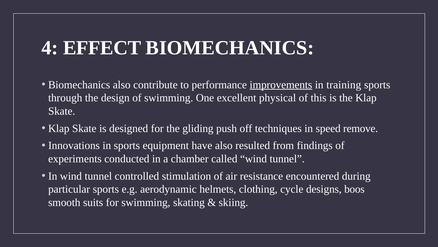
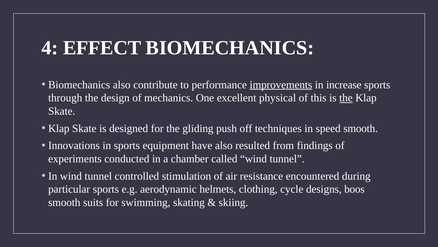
training: training -> increase
of swimming: swimming -> mechanics
the at (346, 98) underline: none -> present
speed remove: remove -> smooth
